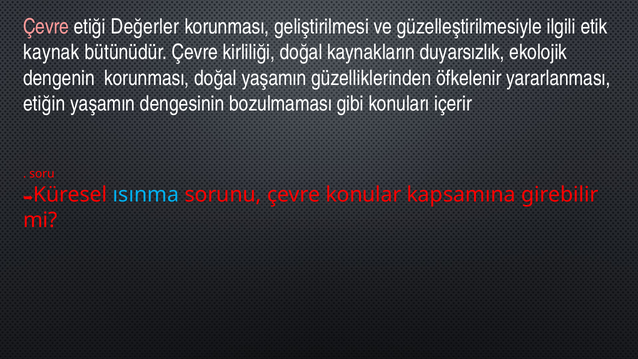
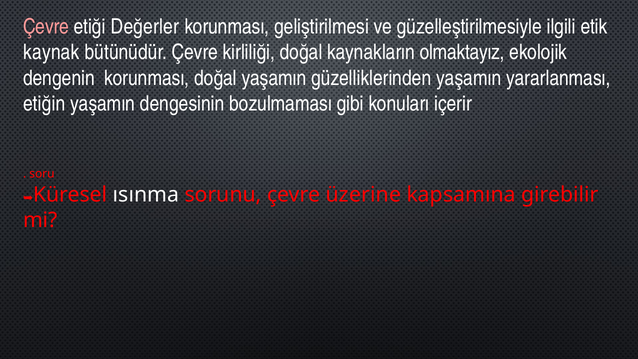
duyarsızlık: duyarsızlık -> olmaktayız
güzelliklerinden öfkelenir: öfkelenir -> yaşamın
ısınma colour: light blue -> white
konular: konular -> üzerine
